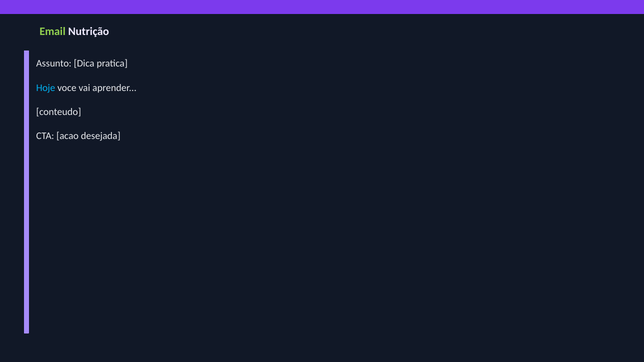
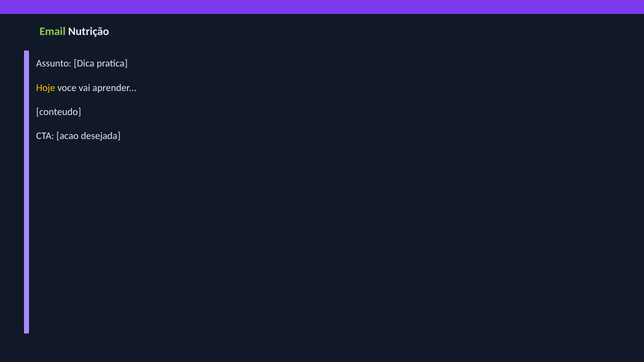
Hoje colour: light blue -> yellow
